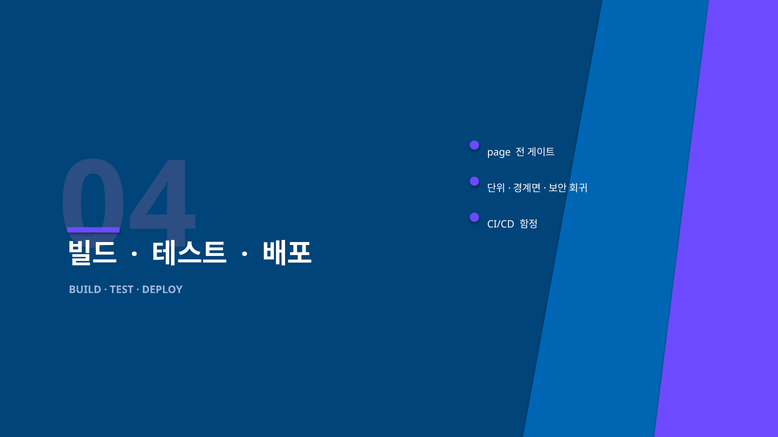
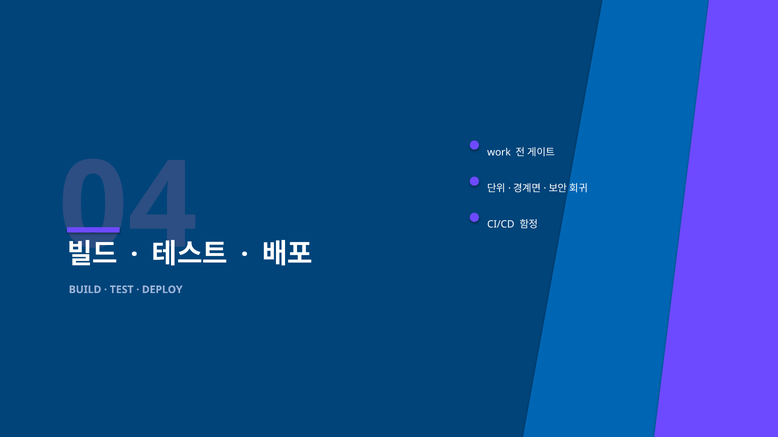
page: page -> work
